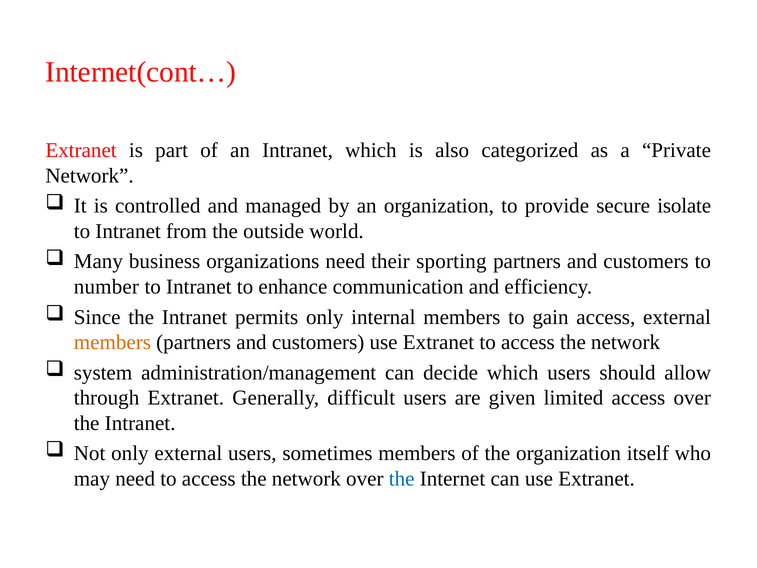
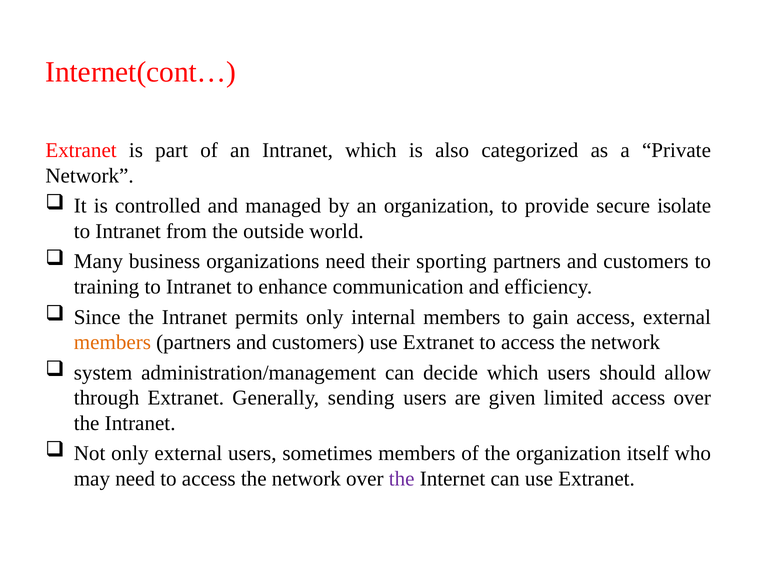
number: number -> training
difficult: difficult -> sending
the at (402, 478) colour: blue -> purple
